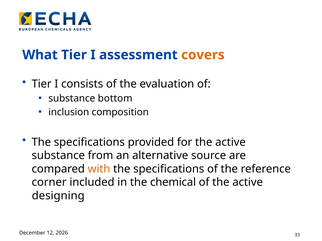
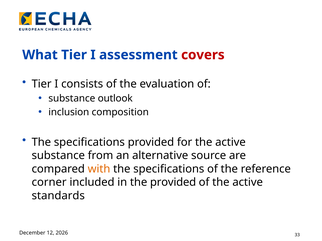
covers colour: orange -> red
bottom: bottom -> outlook
the chemical: chemical -> provided
designing: designing -> standards
